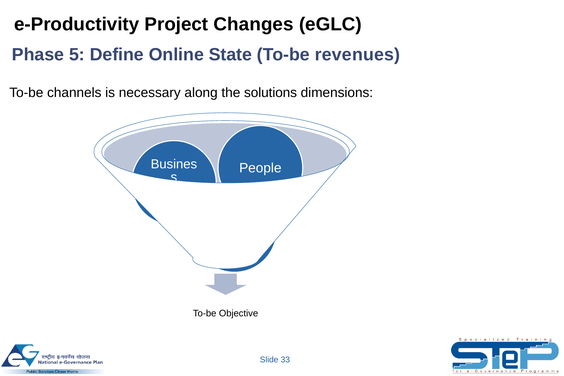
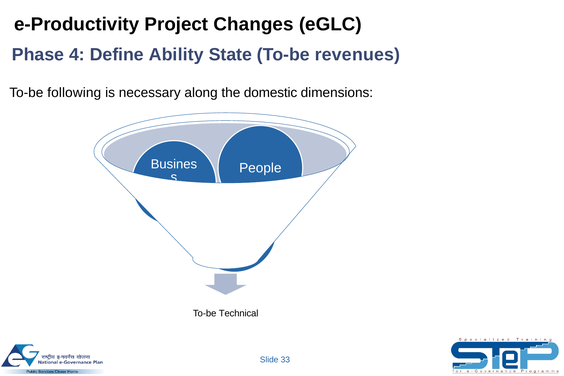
5: 5 -> 4
Online: Online -> Ability
channels: channels -> following
solutions: solutions -> domestic
Objective: Objective -> Technical
